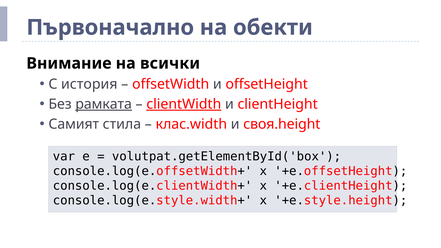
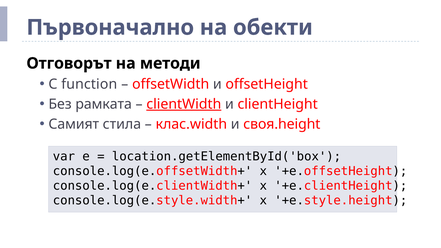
Внимание: Внимание -> Отговорът
всички: всички -> методи
история: история -> function
рамката underline: present -> none
volutpat.getElementById('box: volutpat.getElementById('box -> location.getElementById('box
